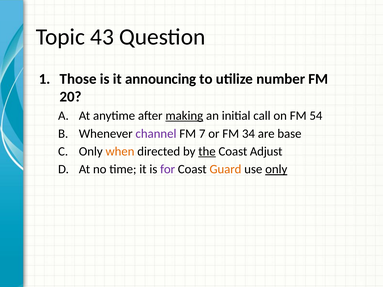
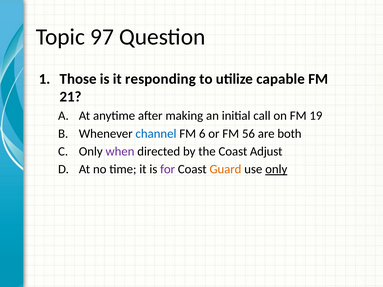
43: 43 -> 97
announcing: announcing -> responding
number: number -> capable
20: 20 -> 21
making underline: present -> none
54: 54 -> 19
channel colour: purple -> blue
7: 7 -> 6
34: 34 -> 56
base: base -> both
when colour: orange -> purple
the underline: present -> none
